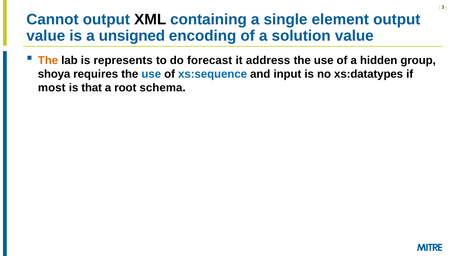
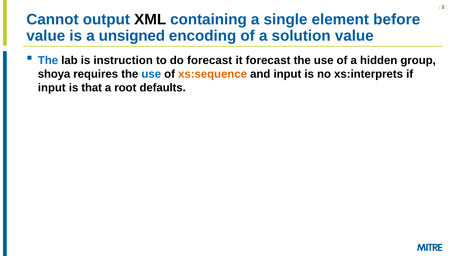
element output: output -> before
The at (48, 61) colour: orange -> blue
represents: represents -> instruction
it address: address -> forecast
xs:sequence colour: blue -> orange
xs:datatypes: xs:datatypes -> xs:interprets
most at (52, 88): most -> input
schema: schema -> defaults
